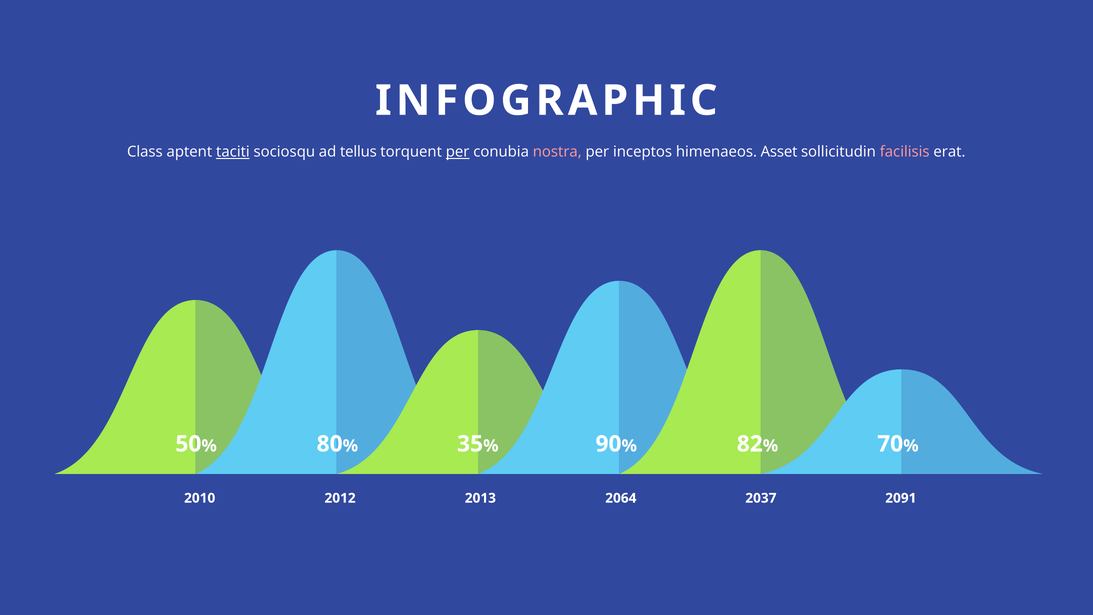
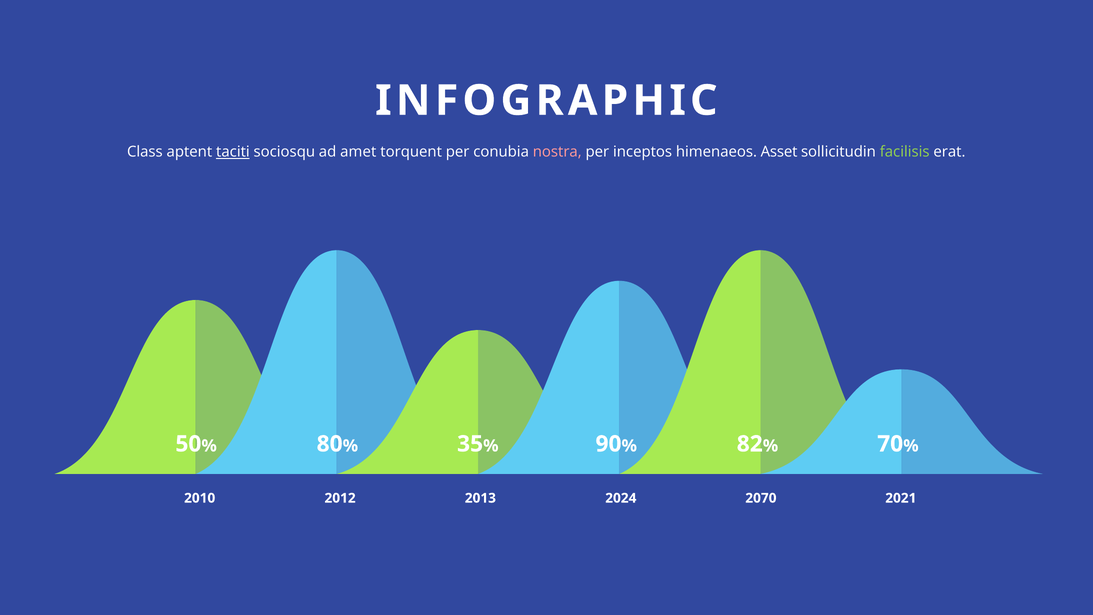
tellus: tellus -> amet
per at (458, 152) underline: present -> none
facilisis colour: pink -> light green
2064: 2064 -> 2024
2037: 2037 -> 2070
2091: 2091 -> 2021
